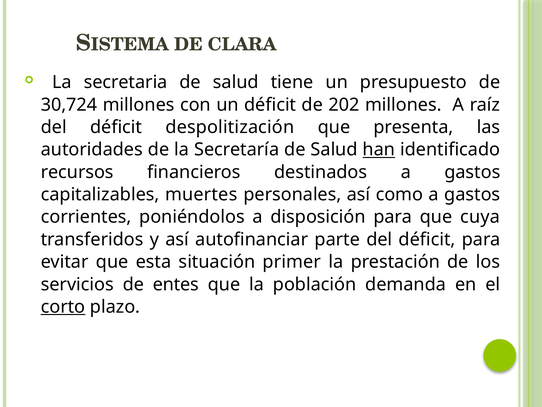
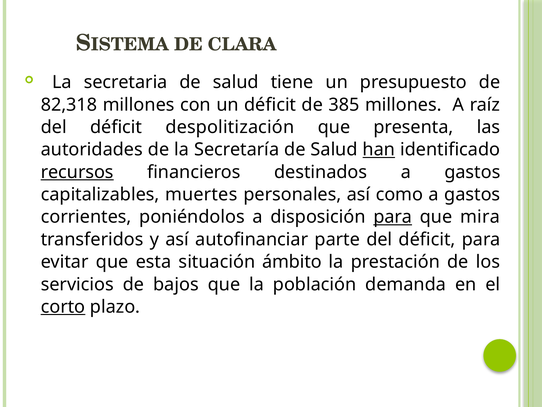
30,724: 30,724 -> 82,318
202: 202 -> 385
recursos underline: none -> present
para at (393, 217) underline: none -> present
cuya: cuya -> mira
primer: primer -> ámbito
entes: entes -> bajos
